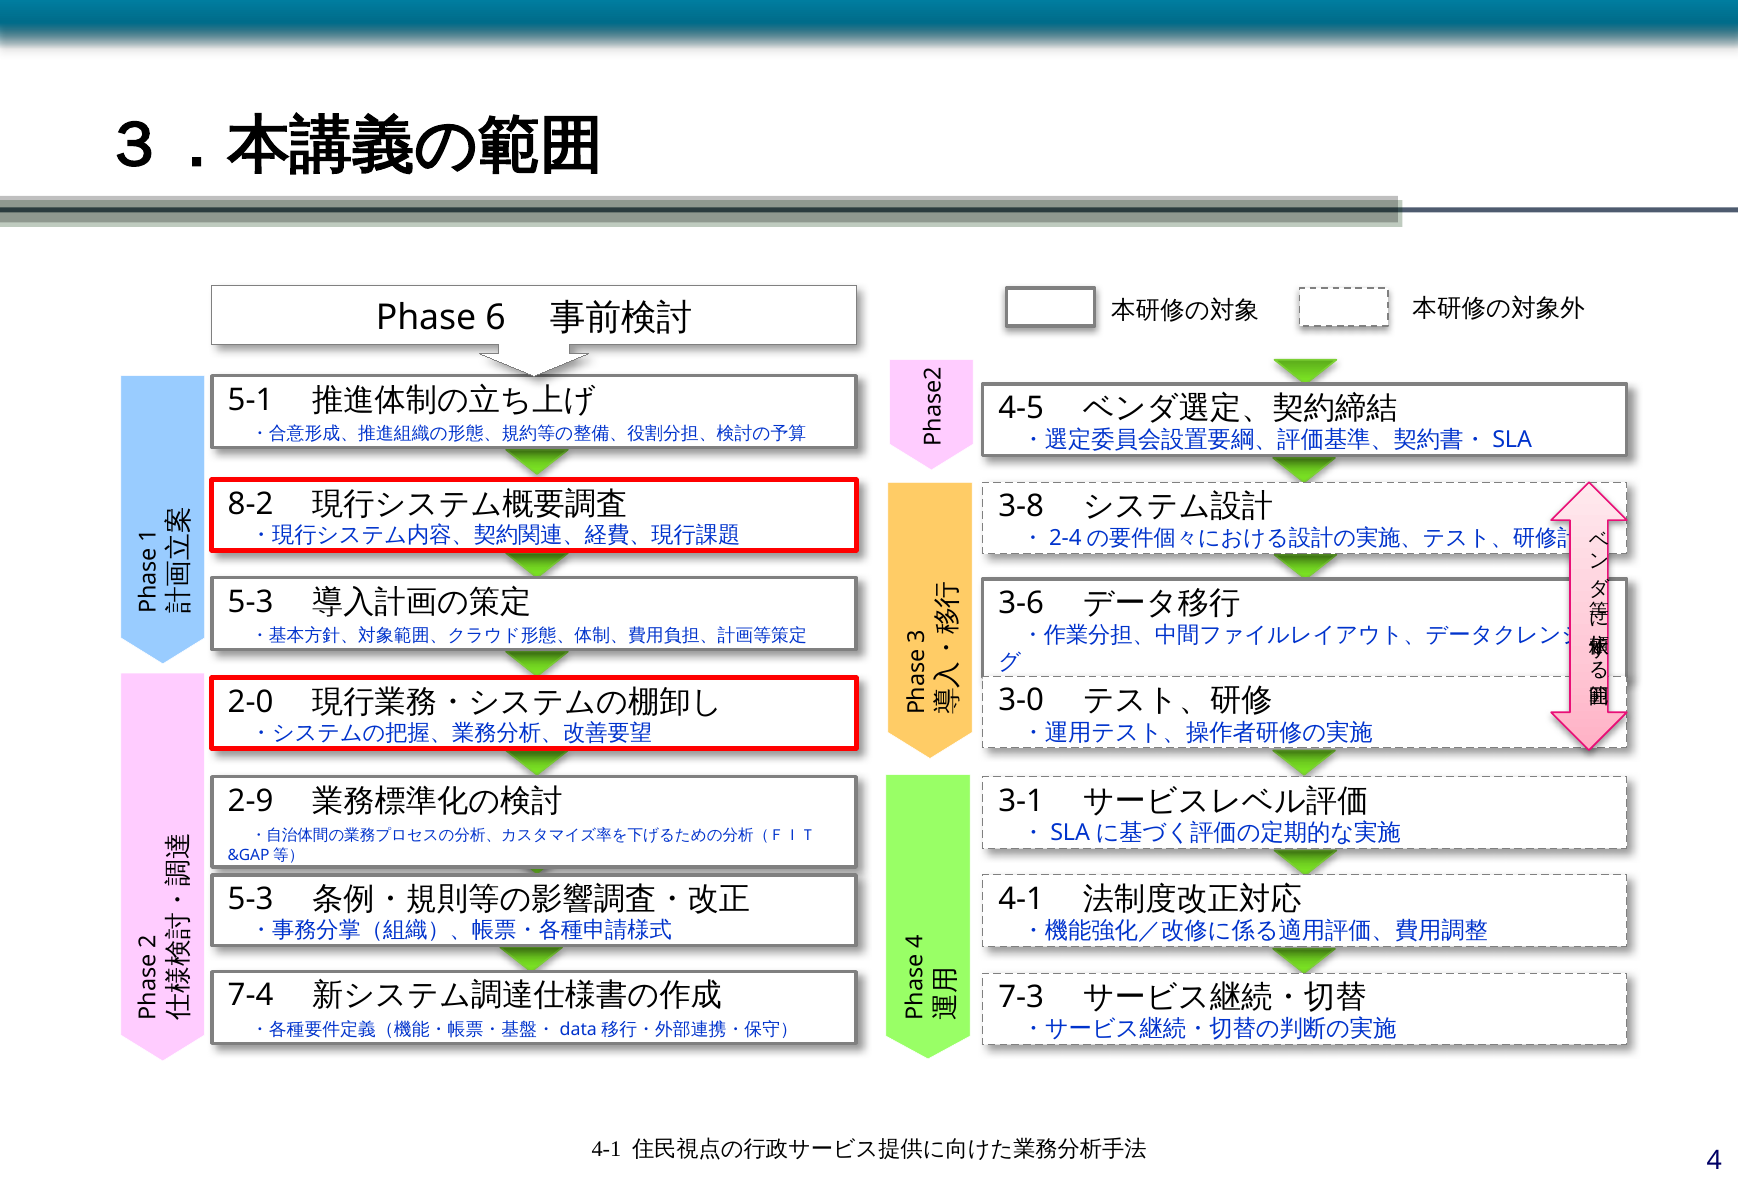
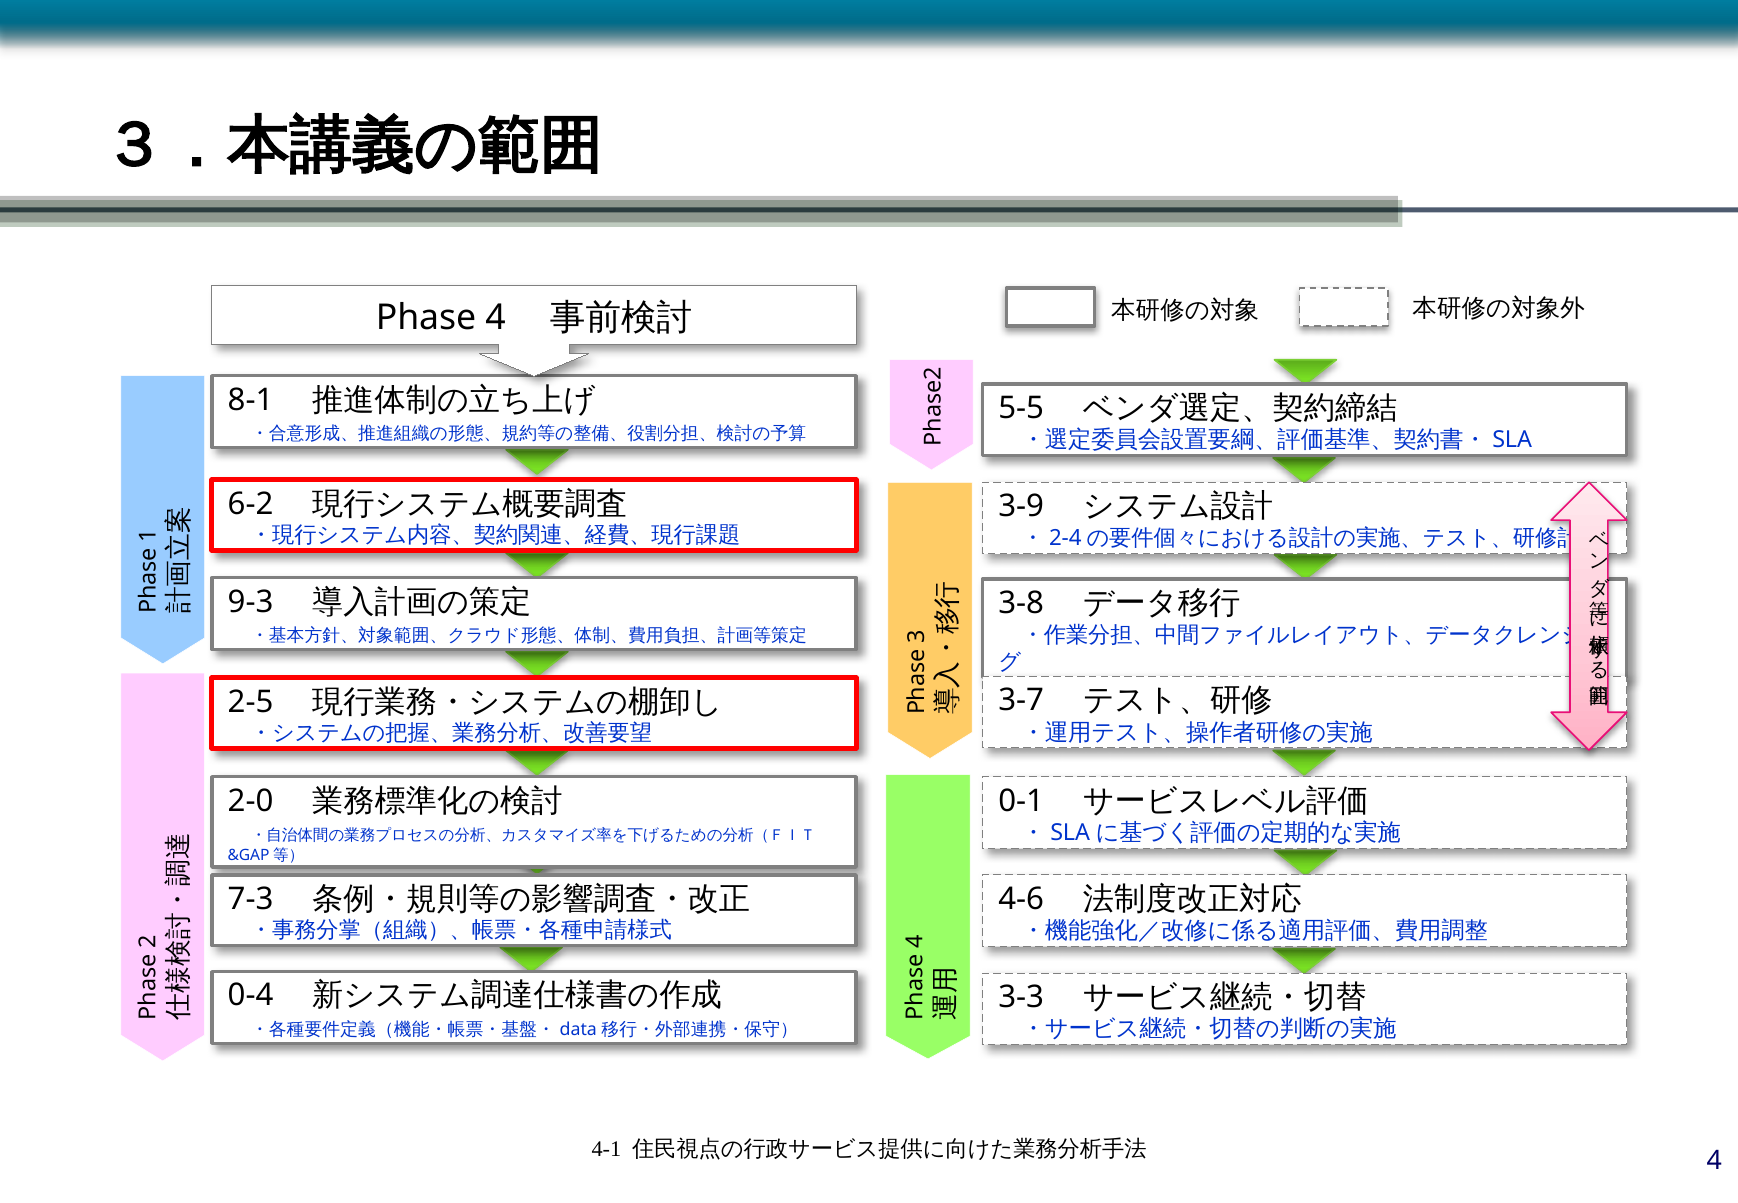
Phase 6: 6 -> 4
5-1: 5-1 -> 8-1
4-5: 4-5 -> 5-5
8-2: 8-2 -> 6-2
3-8: 3-8 -> 3-9
5-3 at (251, 602): 5-3 -> 9-3
3-6: 3-6 -> 3-8
3-0: 3-0 -> 3-7
2-0: 2-0 -> 2-5
2-9: 2-9 -> 2-0
3-1: 3-1 -> 0-1
5-3 at (251, 899): 5-3 -> 7-3
4-1 at (1021, 899): 4-1 -> 4-6
7-4: 7-4 -> 0-4
7-3: 7-3 -> 3-3
